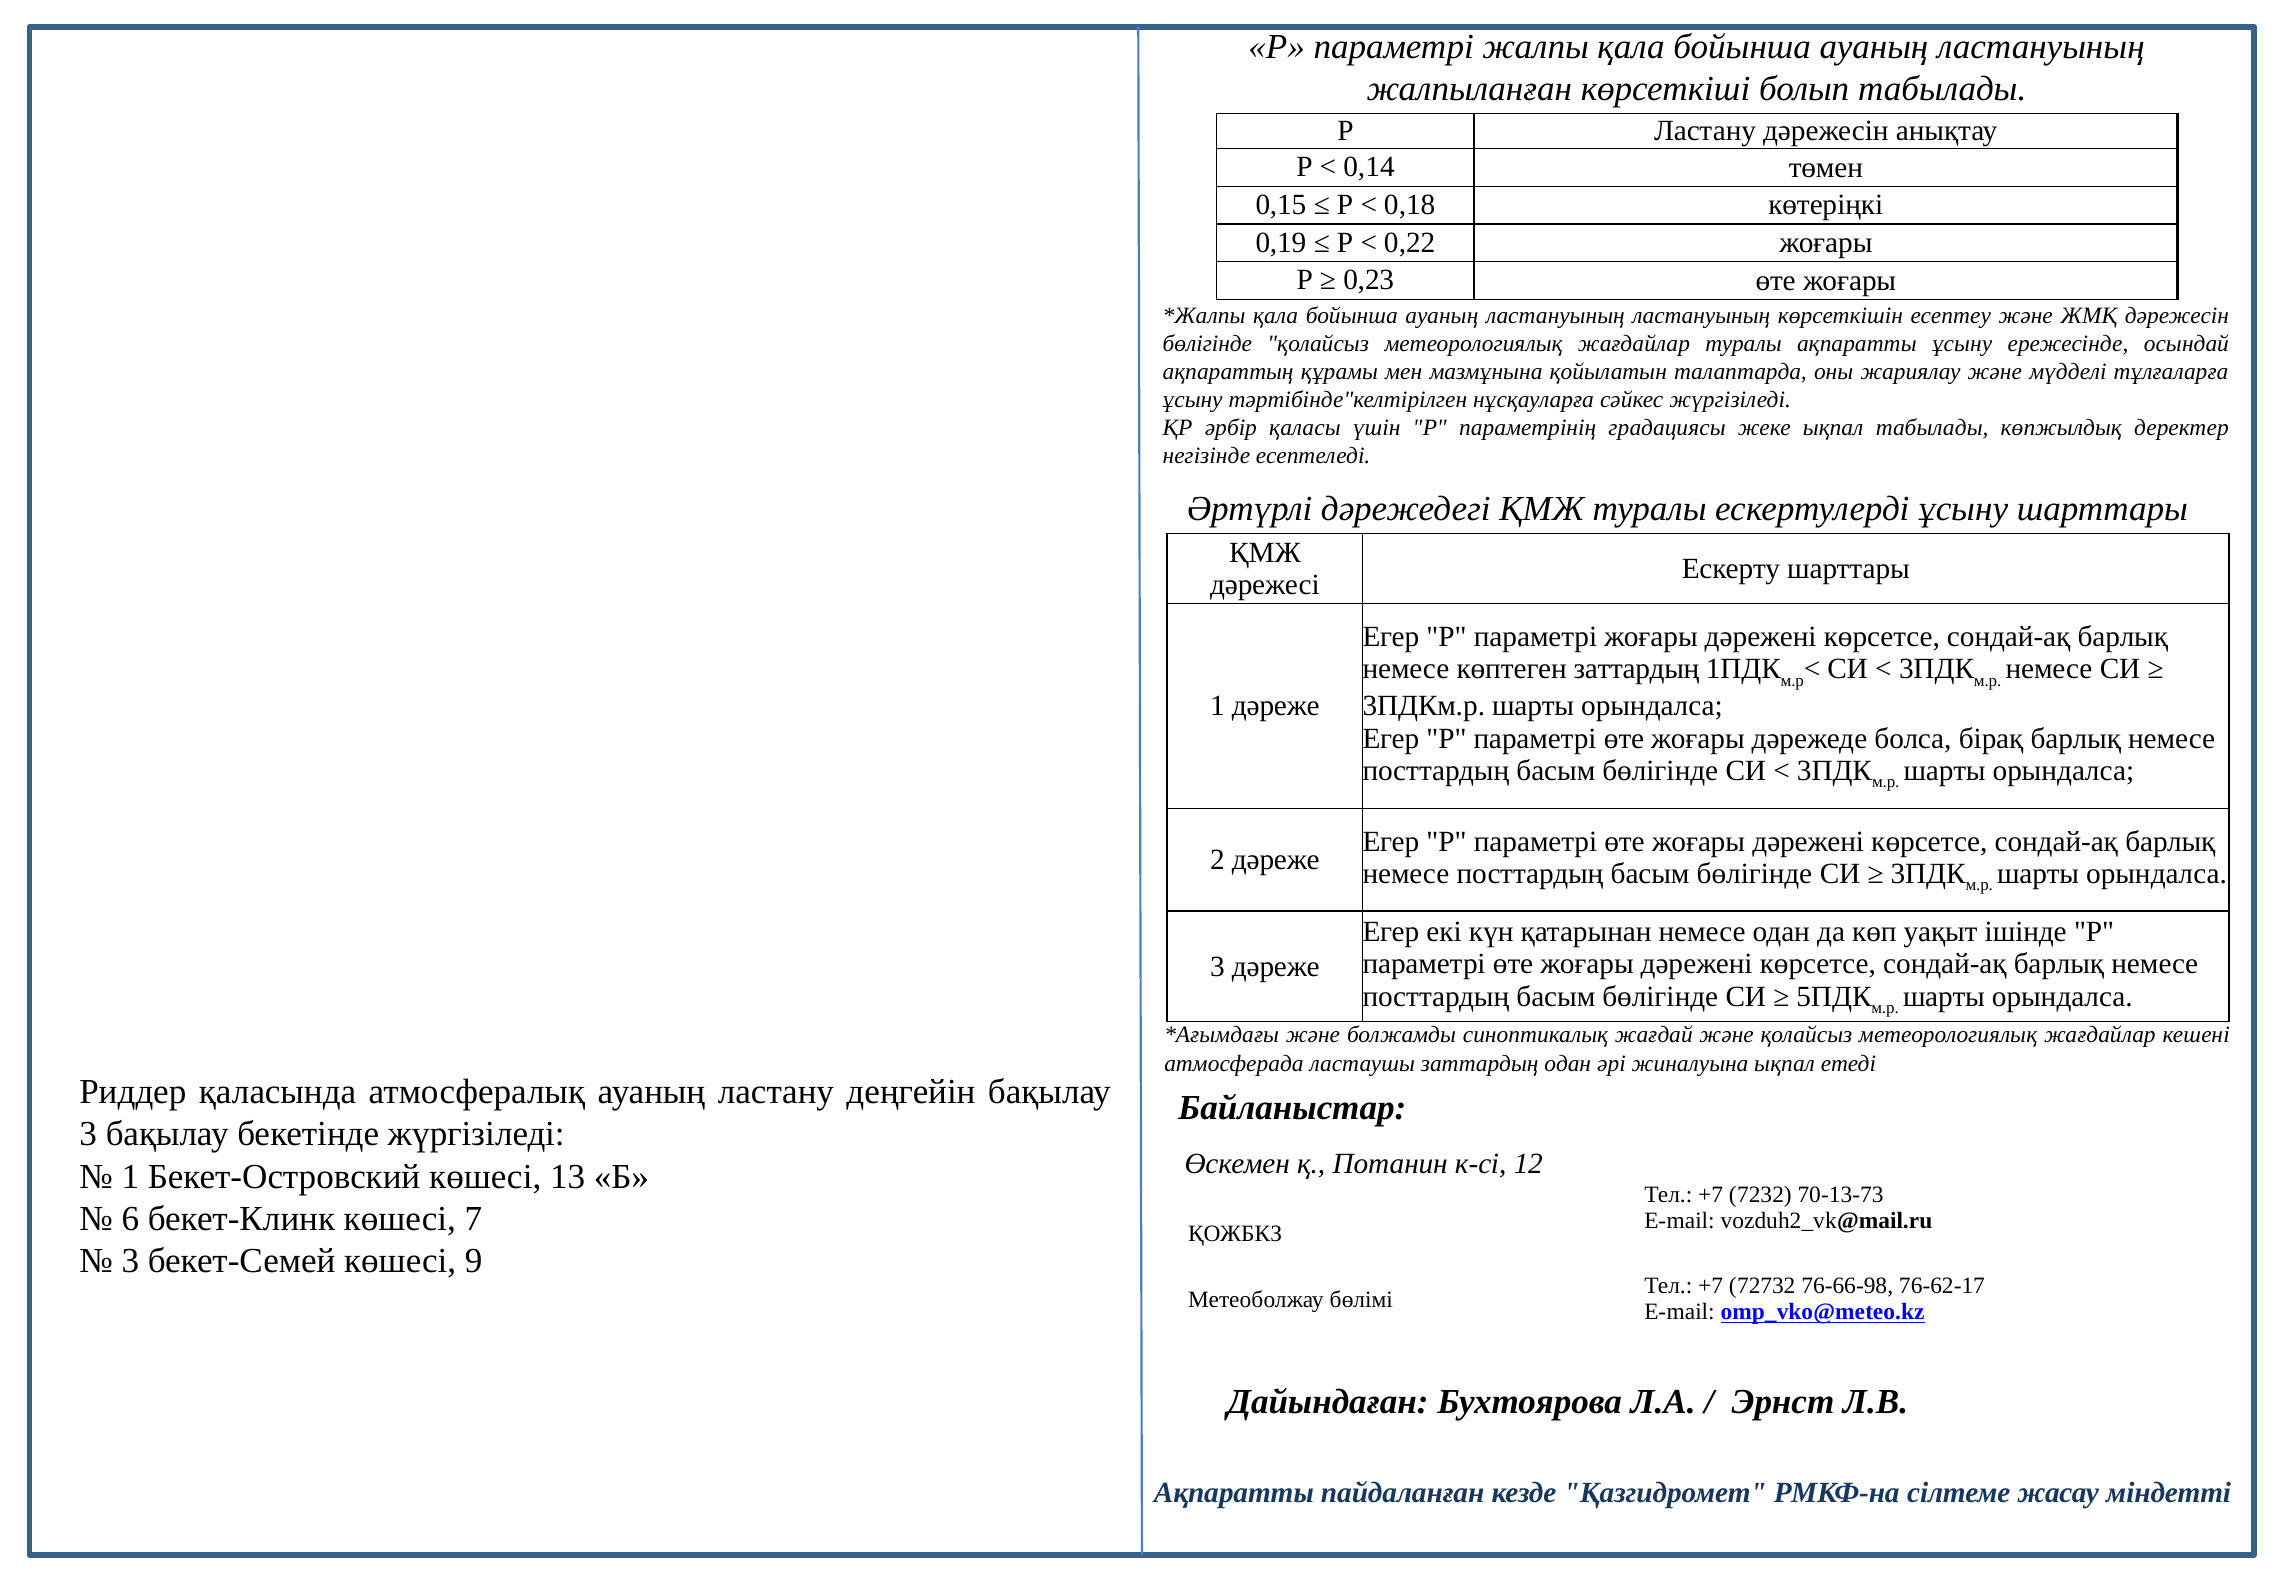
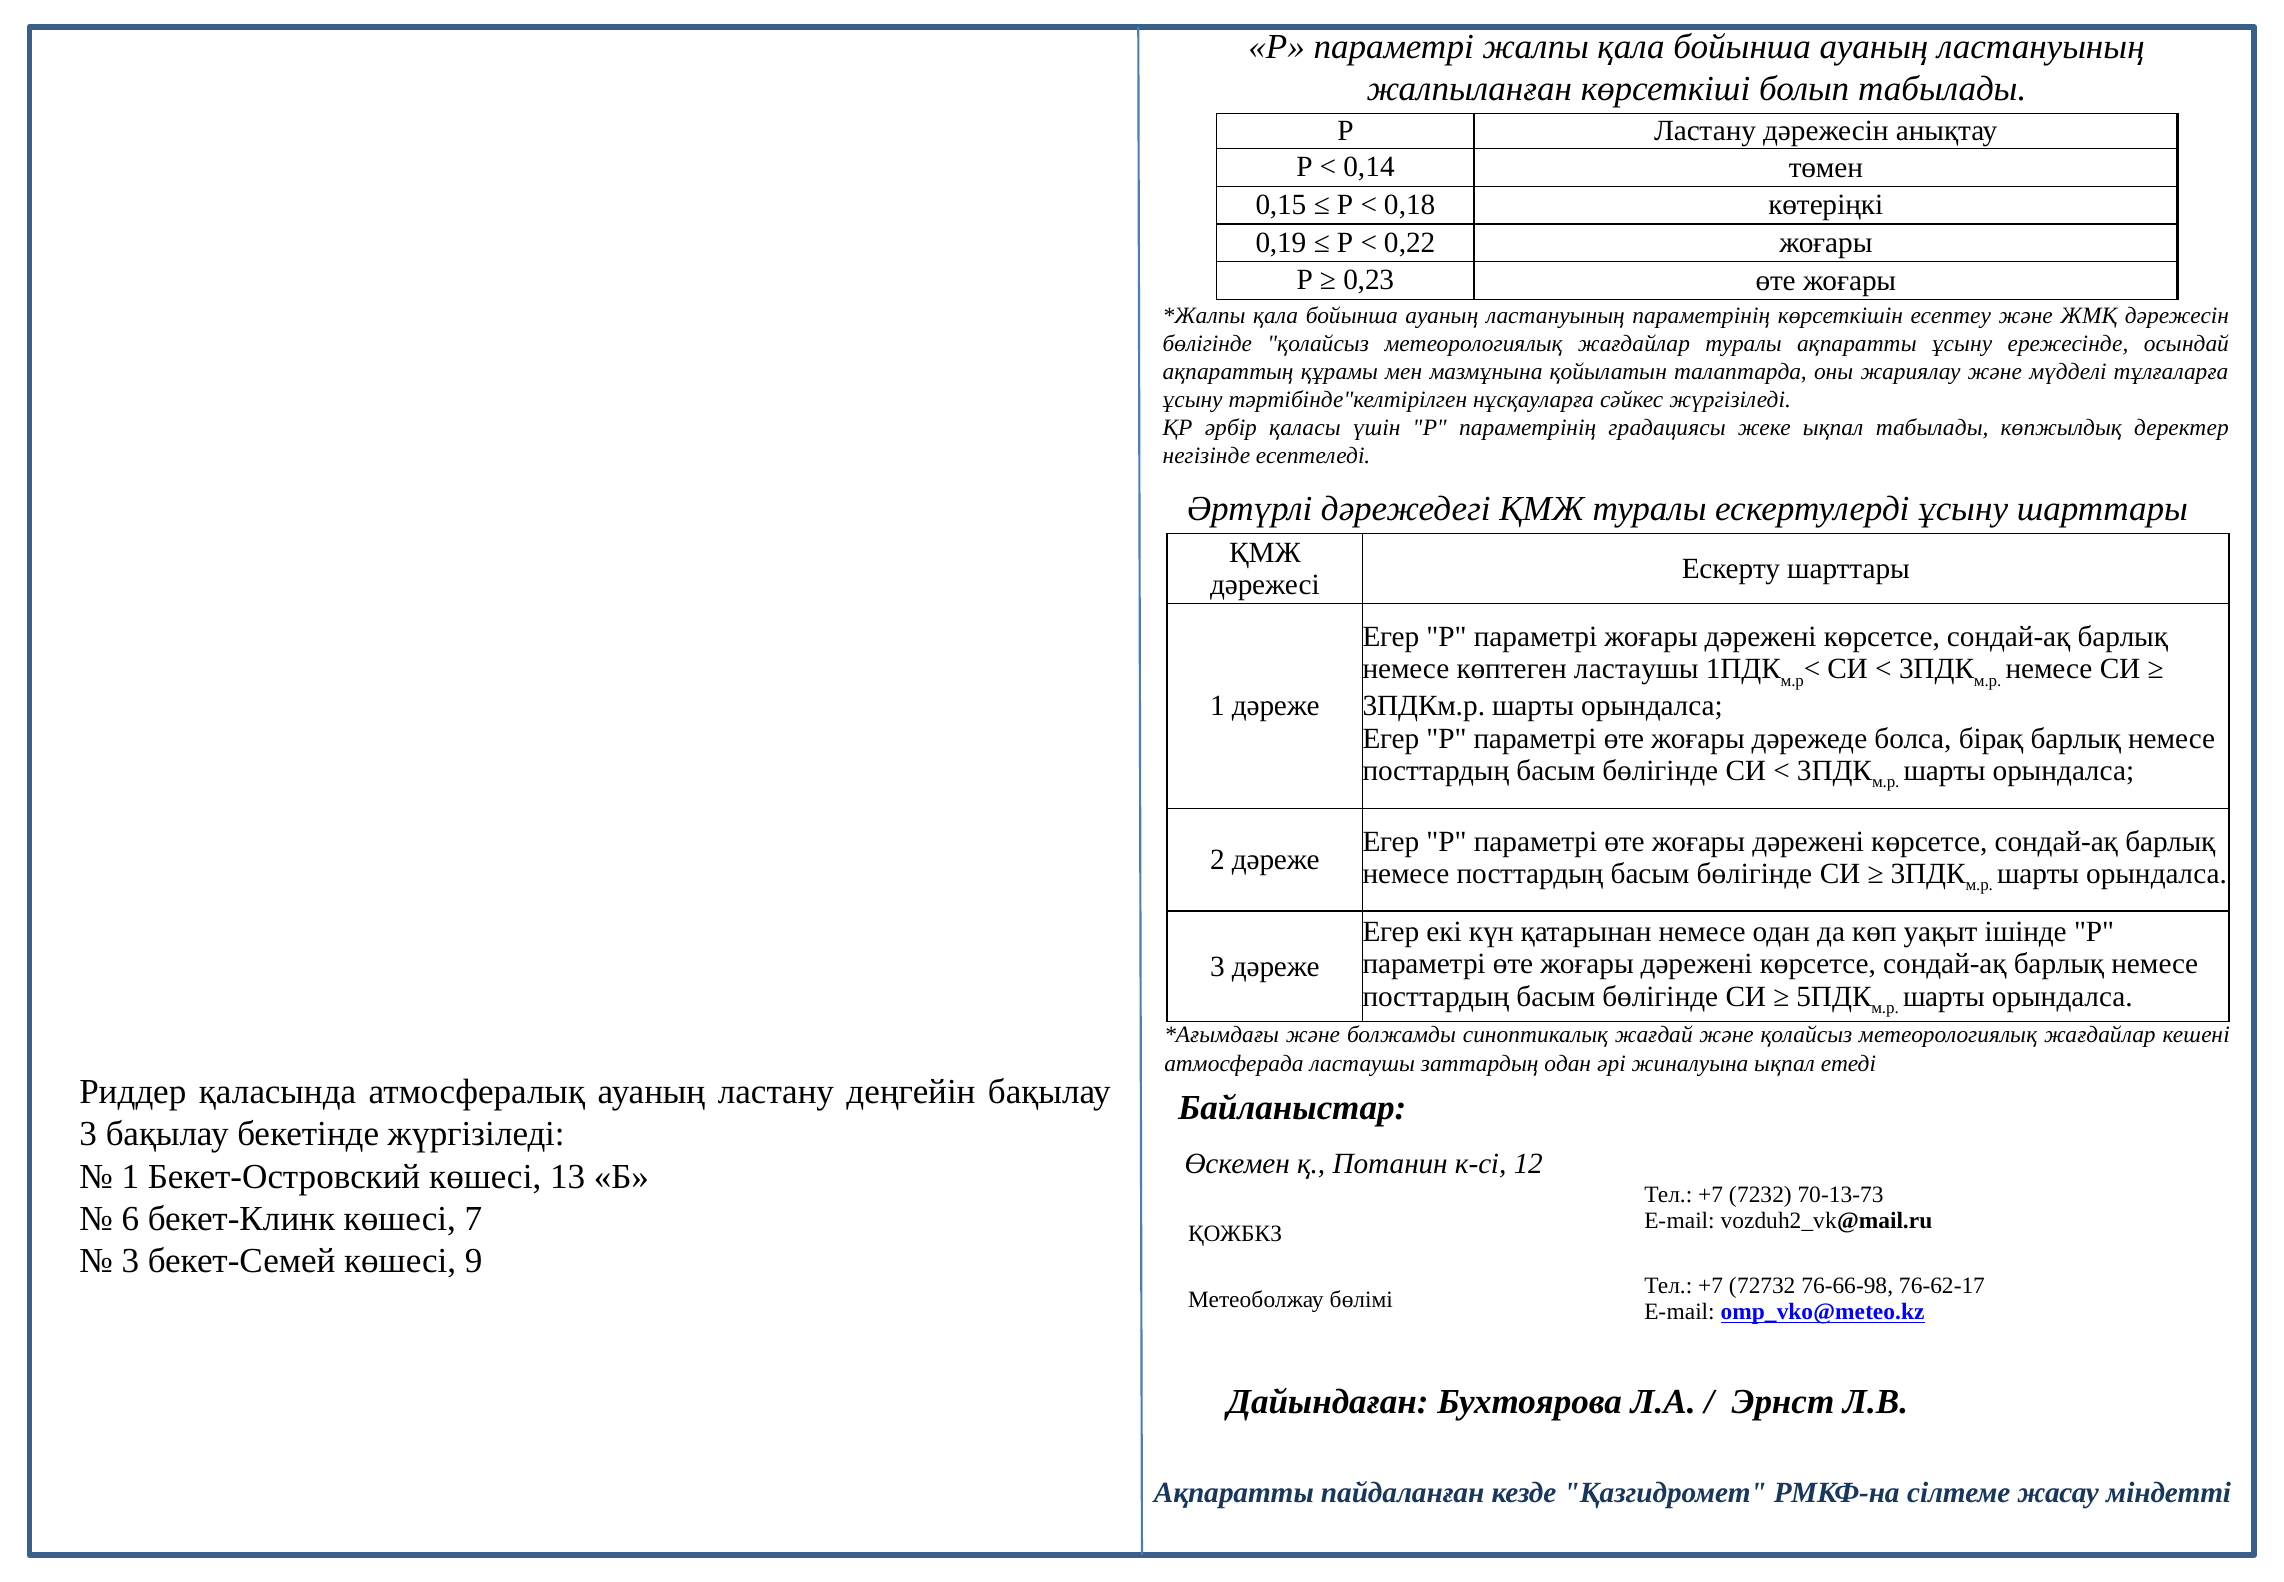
ластануының ластануының: ластануының -> параметрінің
көптеген заттардың: заттардың -> ластаушы
